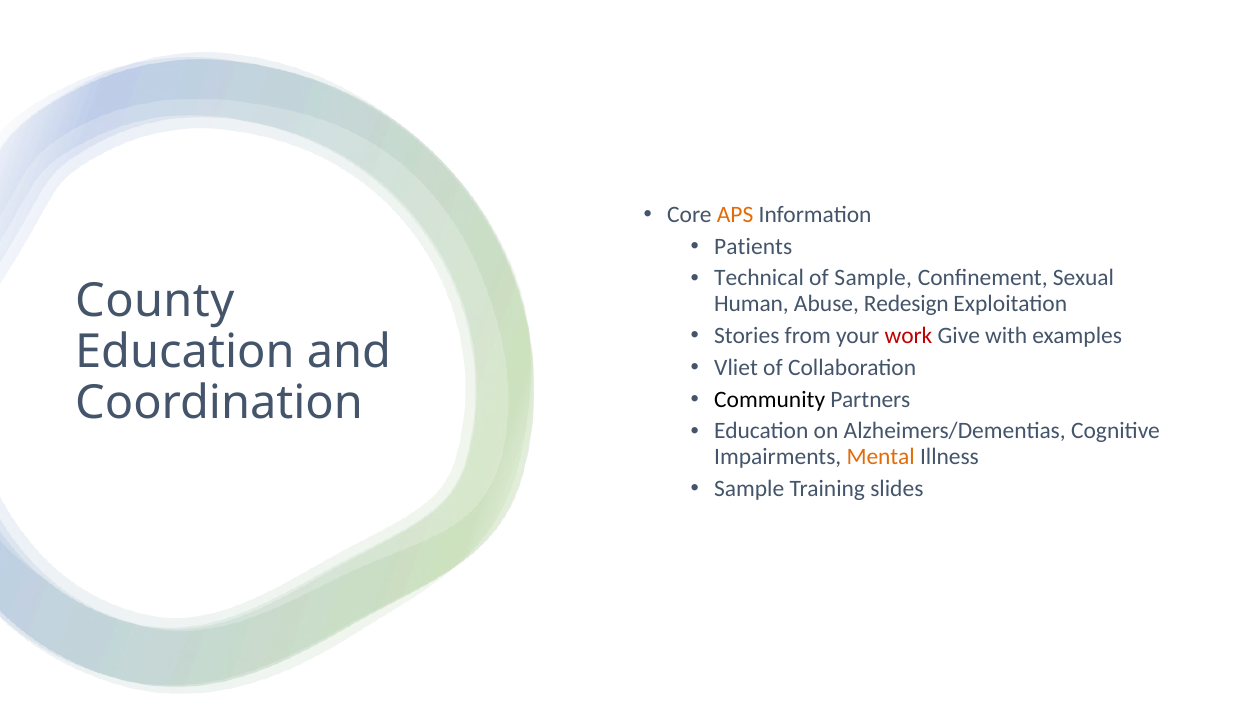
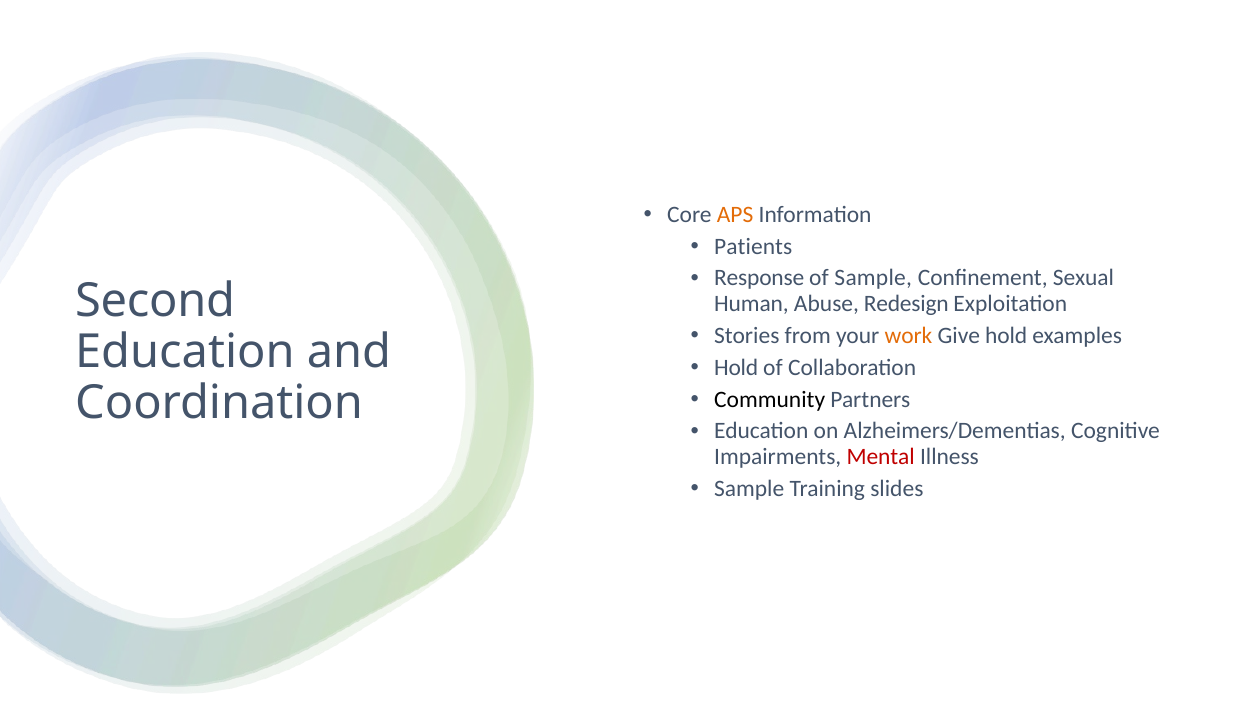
Technical: Technical -> Response
County: County -> Second
work colour: red -> orange
Give with: with -> hold
Vliet at (736, 367): Vliet -> Hold
Mental colour: orange -> red
